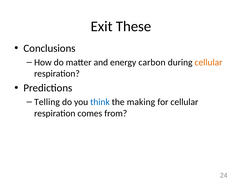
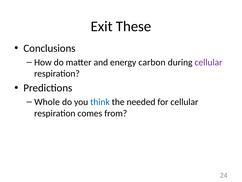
cellular at (208, 62) colour: orange -> purple
Telling: Telling -> Whole
making: making -> needed
